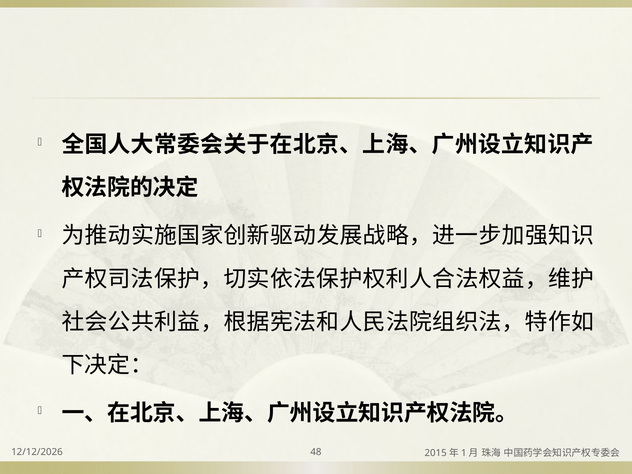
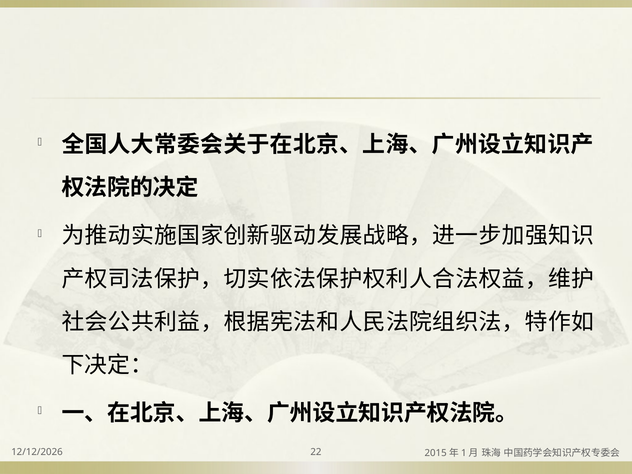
48: 48 -> 22
